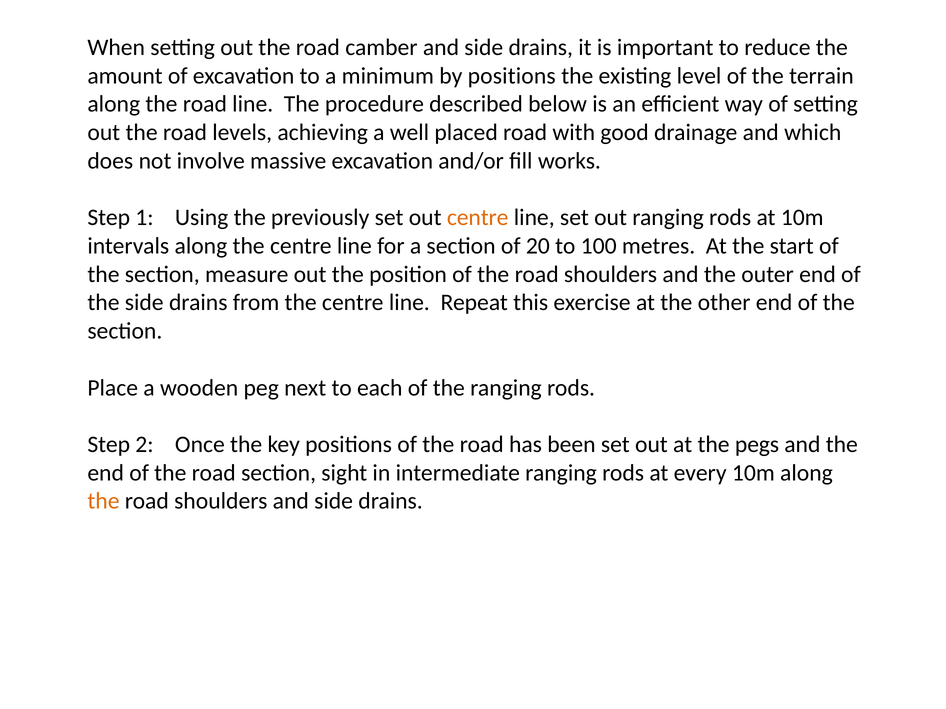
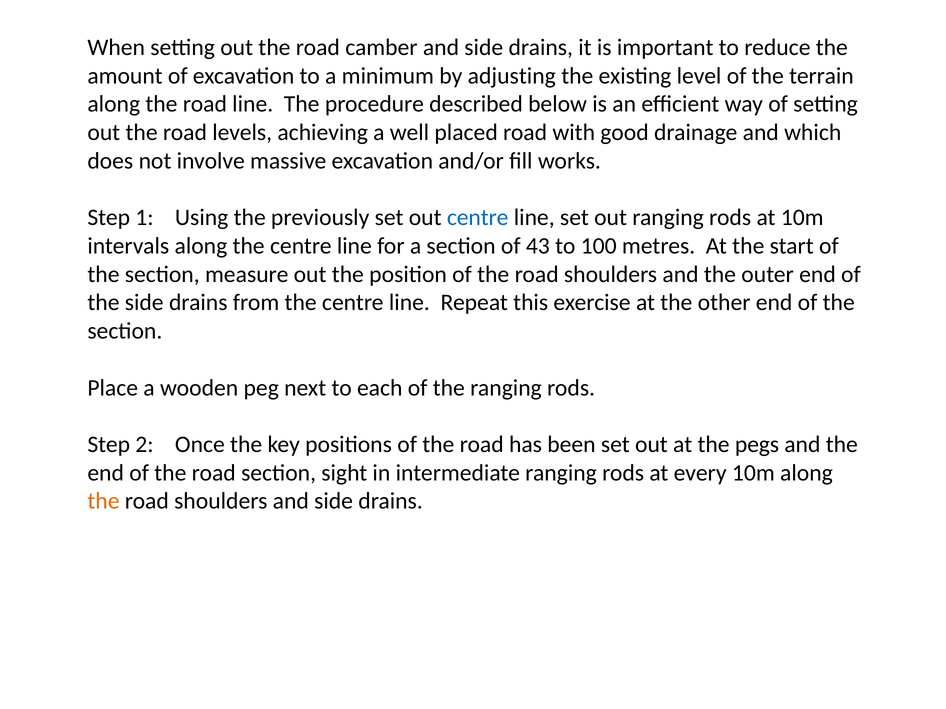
by positions: positions -> adjusting
centre at (478, 218) colour: orange -> blue
20: 20 -> 43
